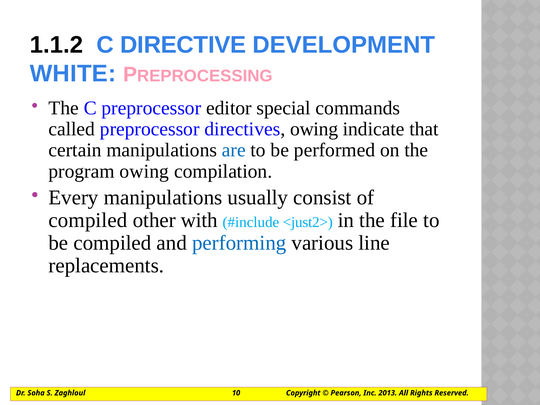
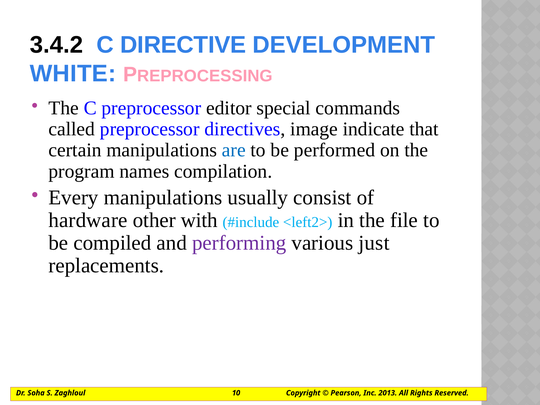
1.1.2: 1.1.2 -> 3.4.2
directives owing: owing -> image
program owing: owing -> names
compiled at (88, 220): compiled -> hardware
<just2>: <just2> -> <left2>
performing colour: blue -> purple
line: line -> just
